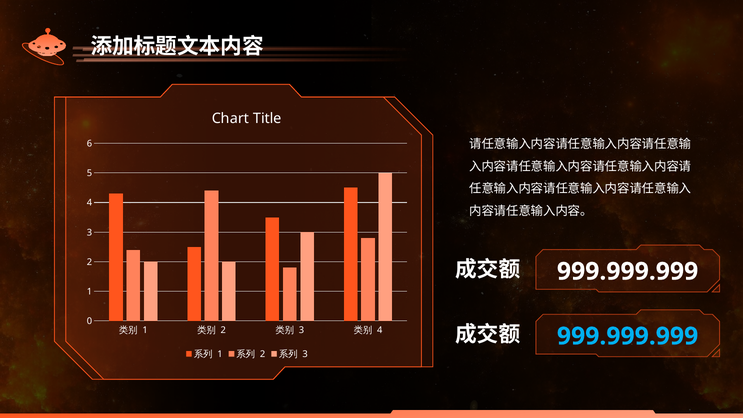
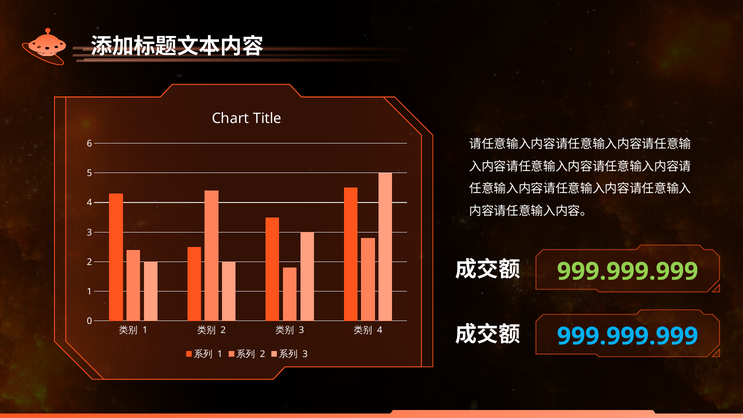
999.999.999 at (628, 271) colour: white -> light green
